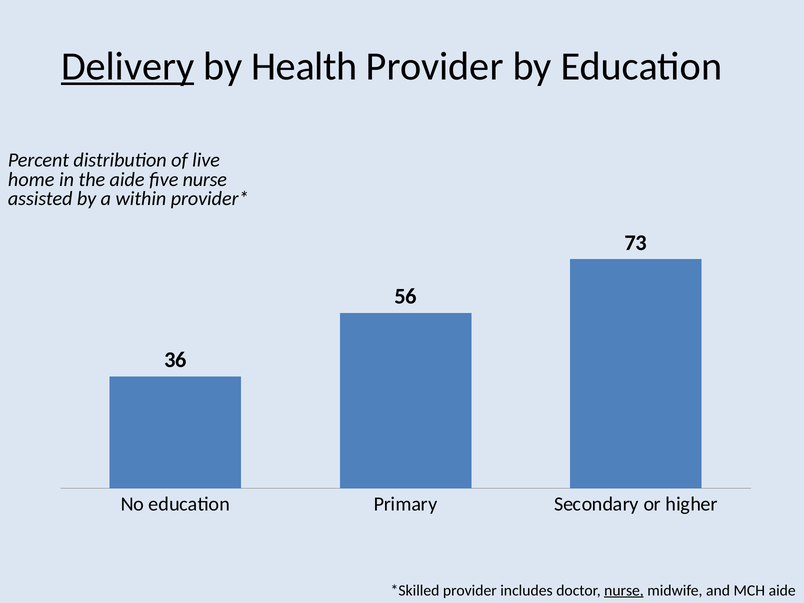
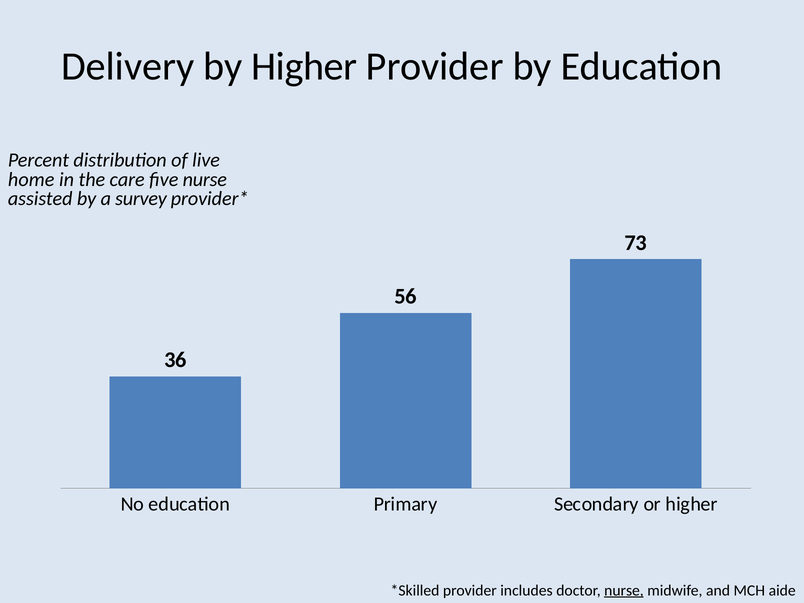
Delivery underline: present -> none
by Health: Health -> Higher
the aide: aide -> care
within: within -> survey
